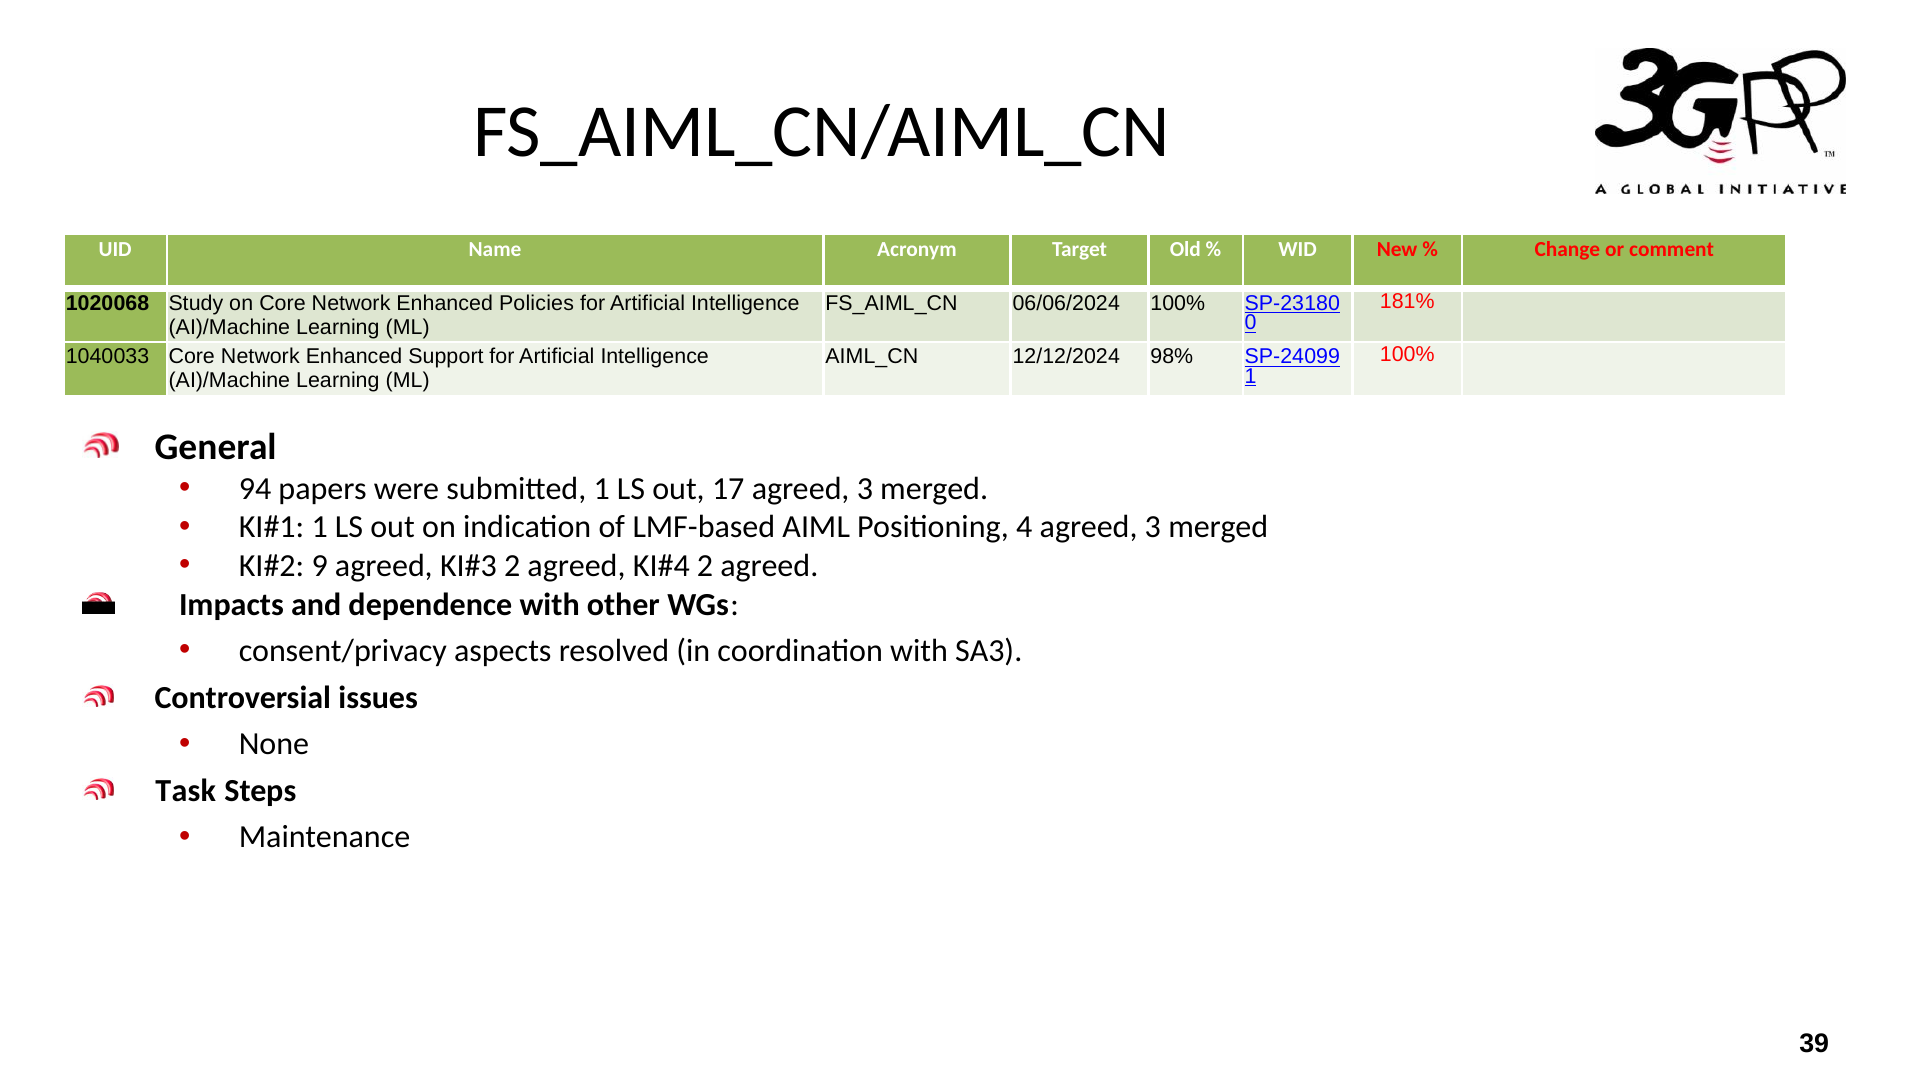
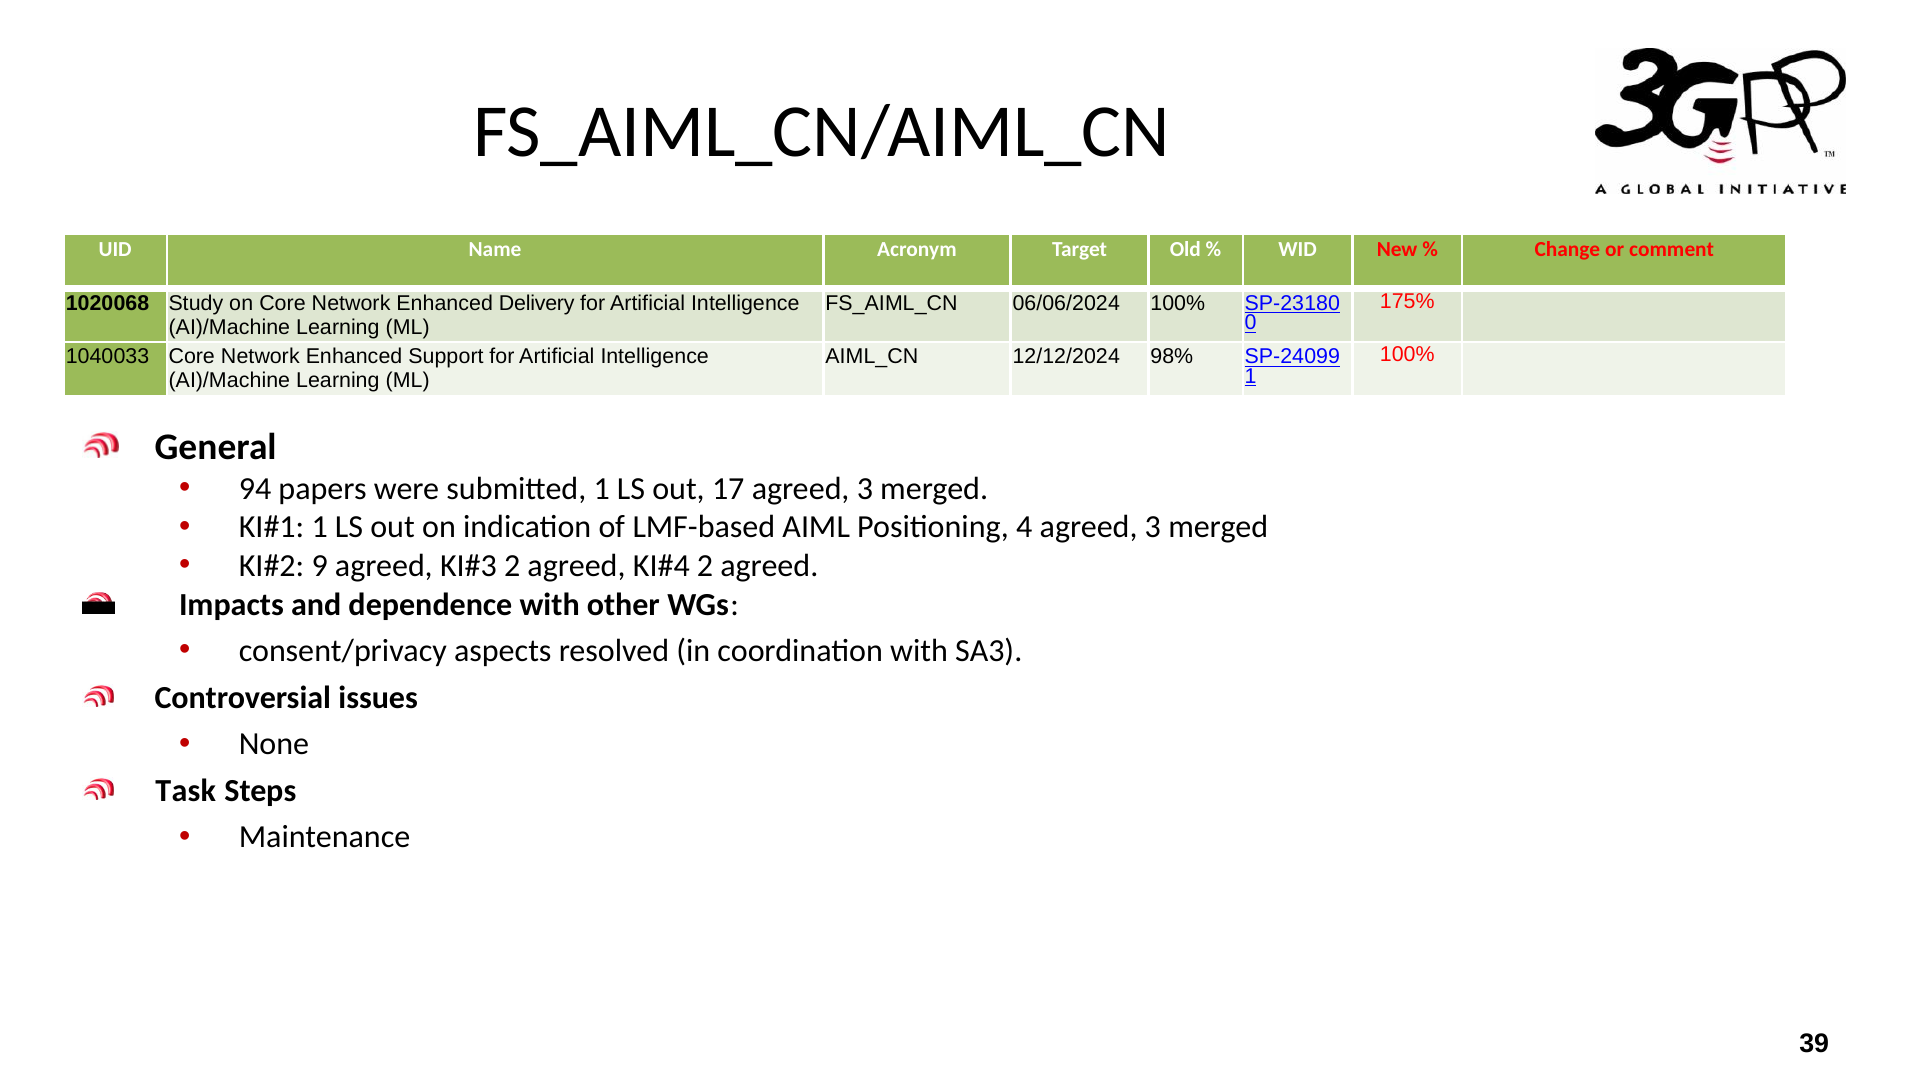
181%: 181% -> 175%
Policies: Policies -> Delivery
